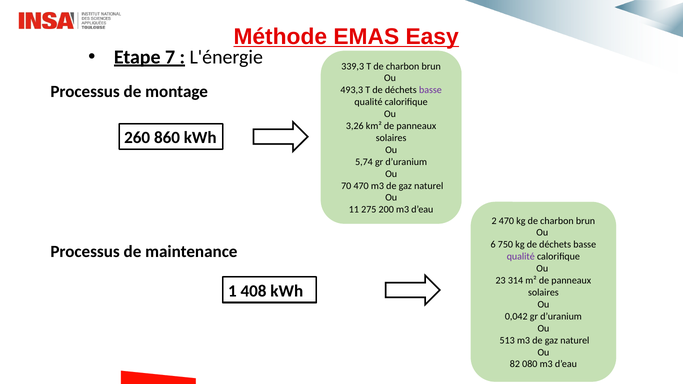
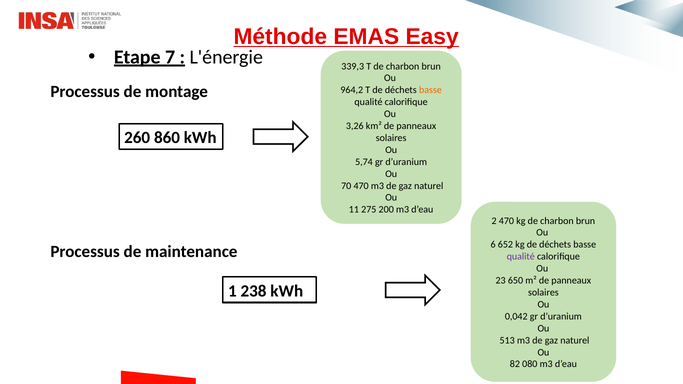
493,3: 493,3 -> 964,2
basse at (430, 90) colour: purple -> orange
750: 750 -> 652
314: 314 -> 650
408: 408 -> 238
